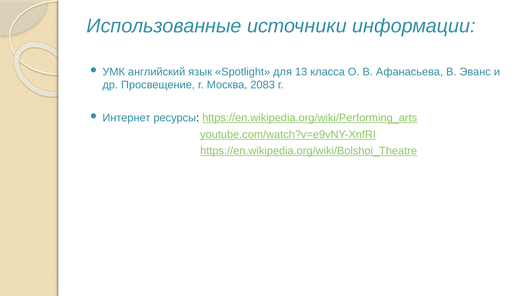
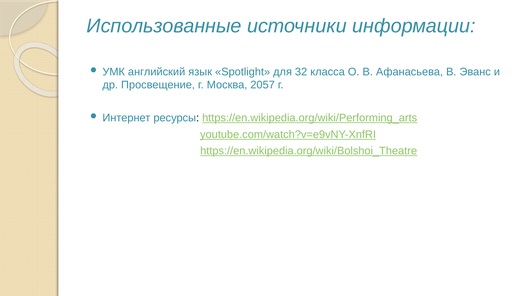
13: 13 -> 32
2083: 2083 -> 2057
